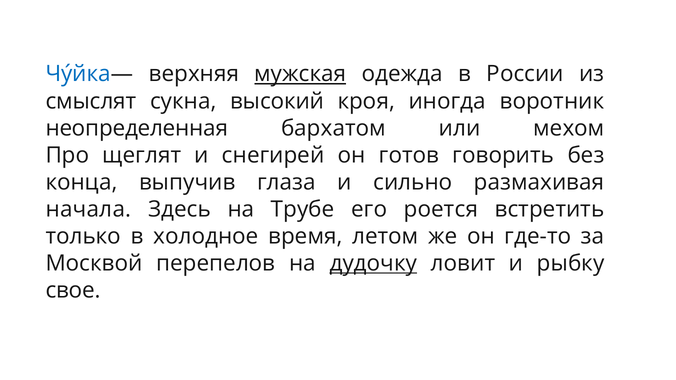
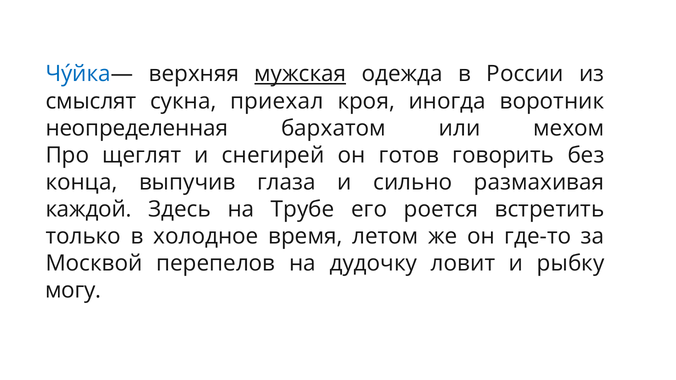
высокий: высокий -> приехал
начала: начала -> каждой
дудочку underline: present -> none
свое: свое -> могу
